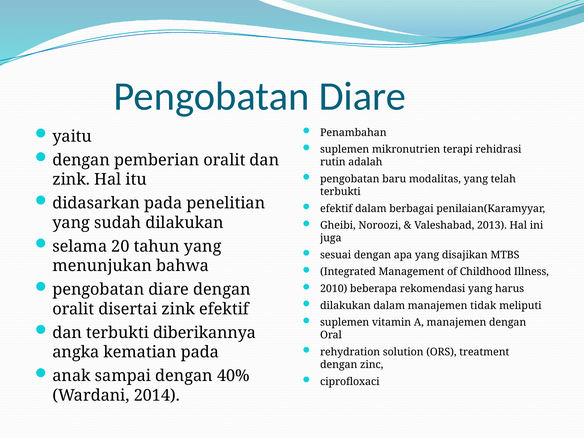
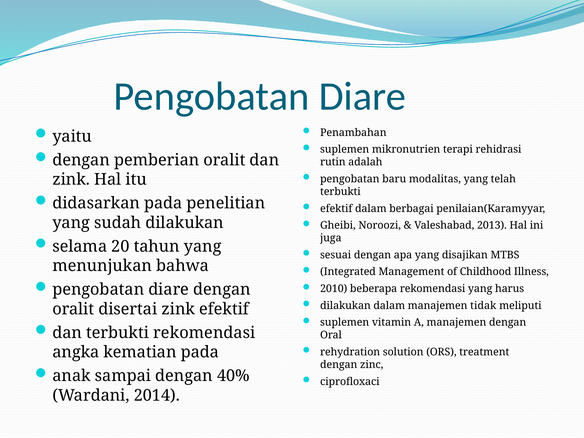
terbukti diberikannya: diberikannya -> rekomendasi
